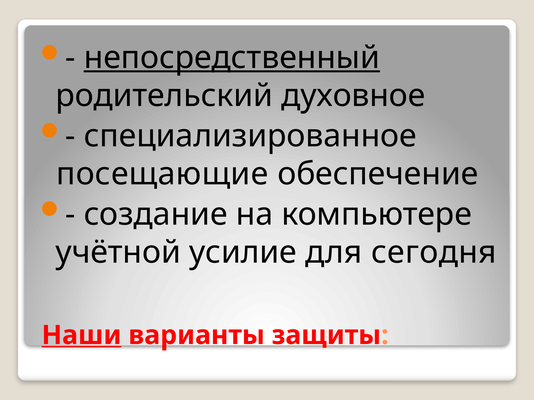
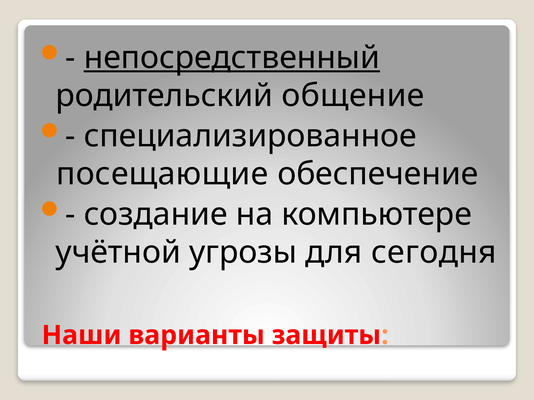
духовное: духовное -> общение
усилие: усилие -> угрозы
Наши underline: present -> none
